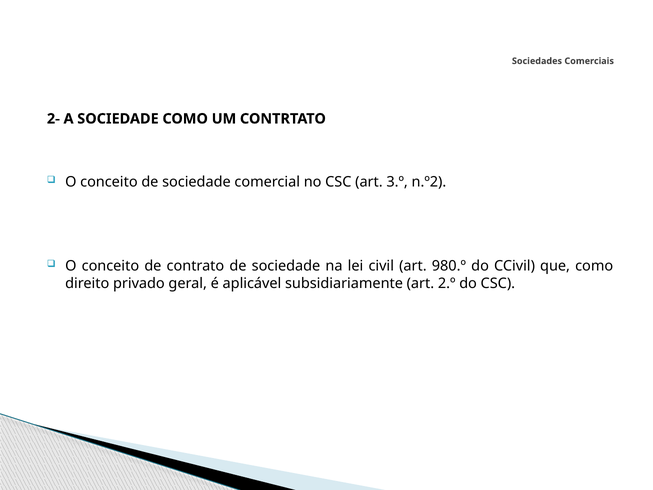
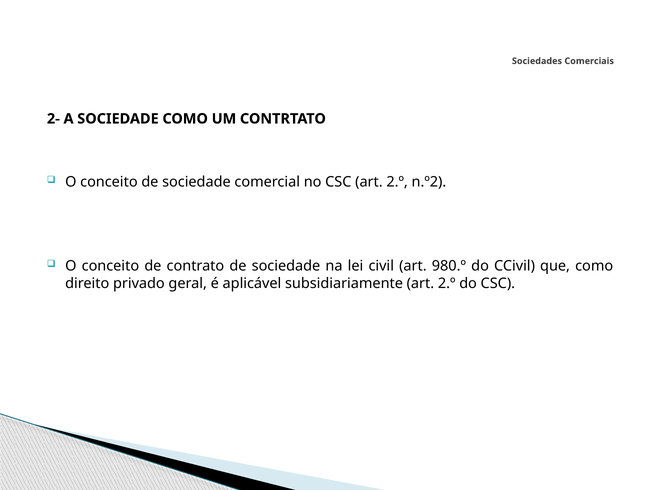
CSC art 3.º: 3.º -> 2.º
